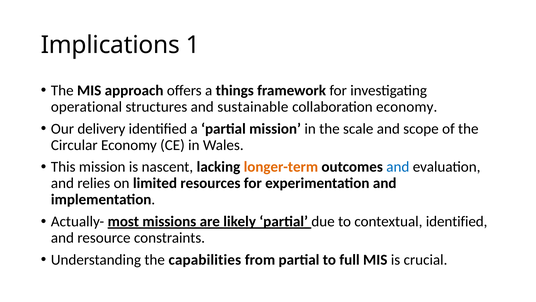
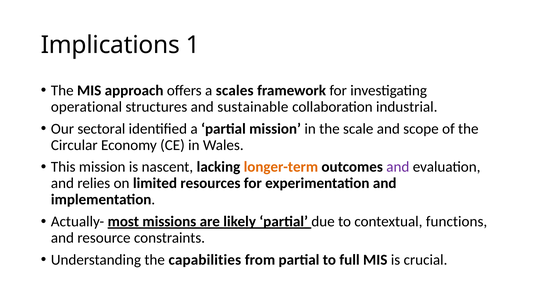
things: things -> scales
collaboration economy: economy -> industrial
delivery: delivery -> sectoral
and at (398, 167) colour: blue -> purple
contextual identified: identified -> functions
